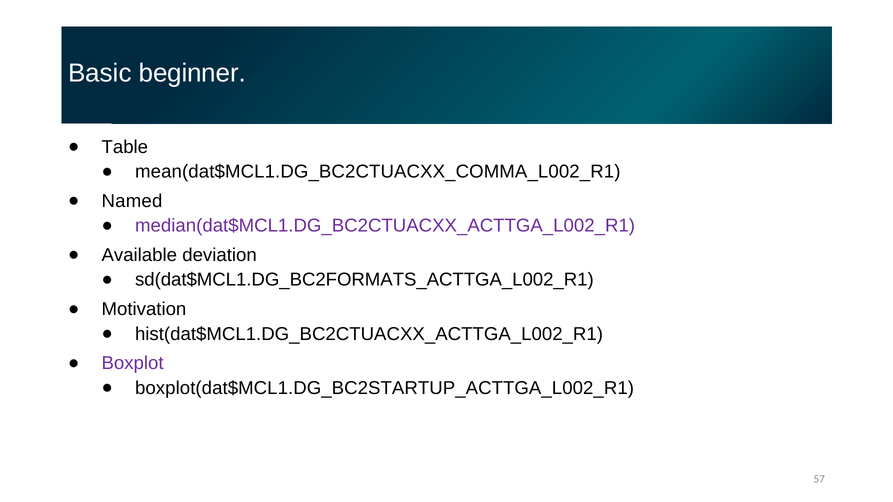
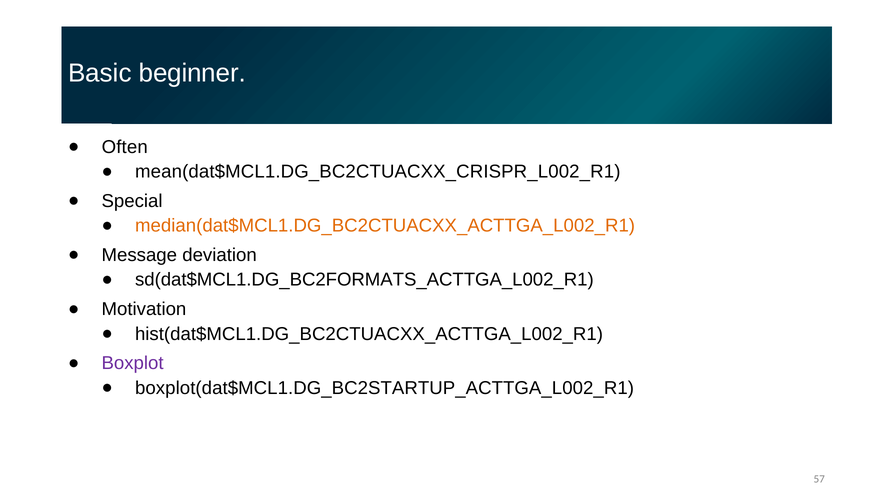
Table: Table -> Often
mean(dat$MCL1.DG_BC2CTUACXX_COMMA_L002_R1: mean(dat$MCL1.DG_BC2CTUACXX_COMMA_L002_R1 -> mean(dat$MCL1.DG_BC2CTUACXX_CRISPR_L002_R1
Named: Named -> Special
median(dat$MCL1.DG_BC2CTUACXX_ACTTGA_L002_R1 colour: purple -> orange
Available: Available -> Message
